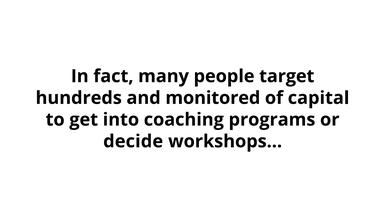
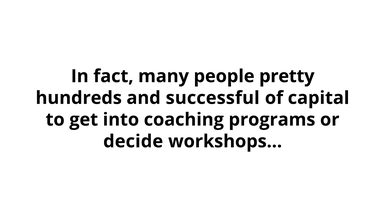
target: target -> pretty
monitored: monitored -> successful
